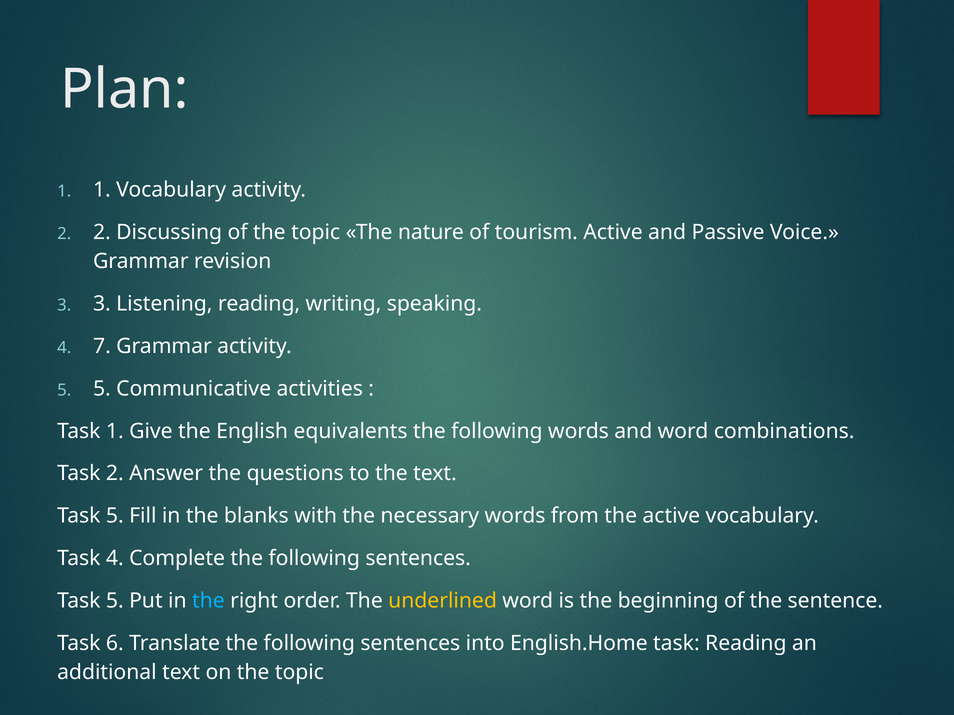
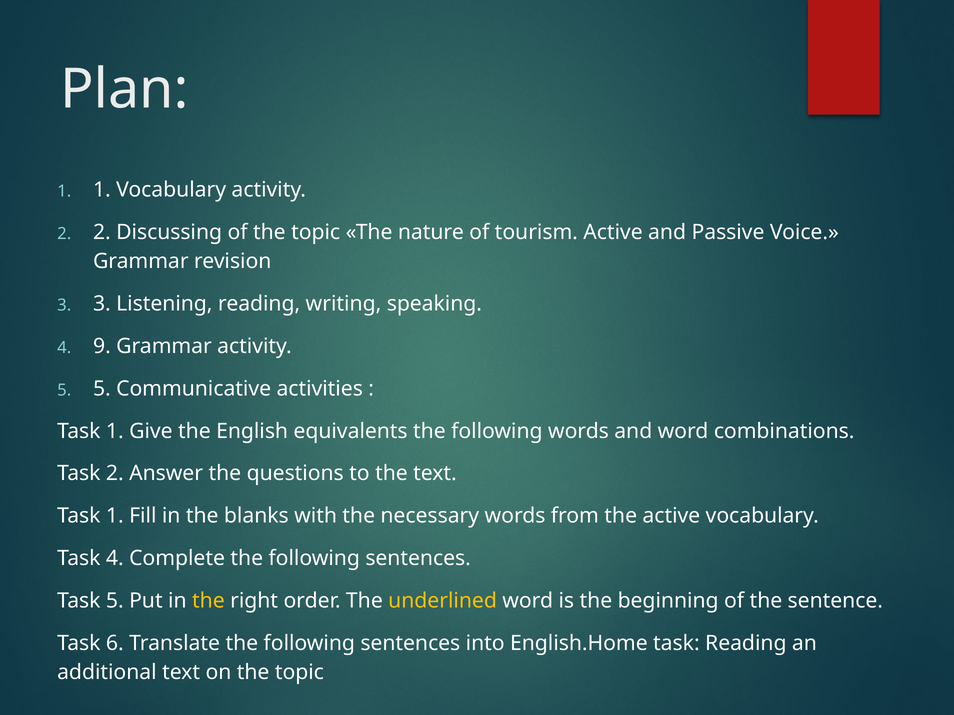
7: 7 -> 9
5 at (115, 516): 5 -> 1
the at (208, 601) colour: light blue -> yellow
